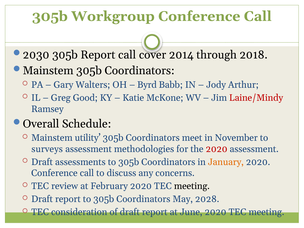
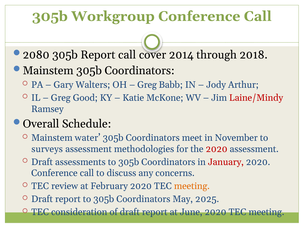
2030: 2030 -> 2080
Byrd at (147, 85): Byrd -> Greg
utility: utility -> water
January colour: orange -> red
meeting at (192, 186) colour: black -> orange
2028: 2028 -> 2025
